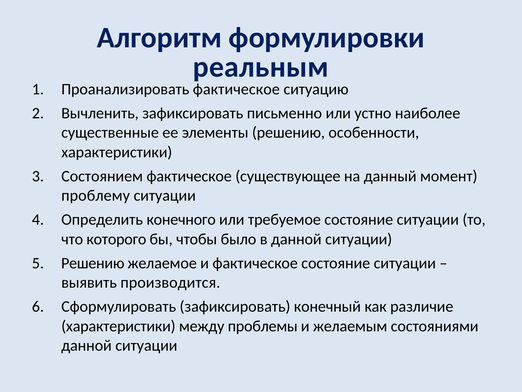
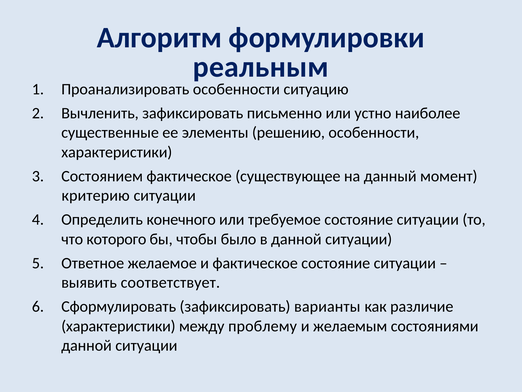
Проанализировать фактическое: фактическое -> особенности
проблему: проблему -> критерию
Решению at (93, 263): Решению -> Ответное
производится: производится -> соответствует
конечный: конечный -> варианты
проблемы: проблемы -> проблему
